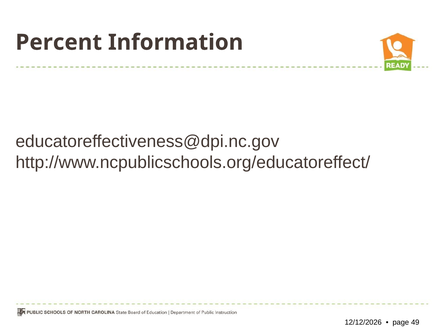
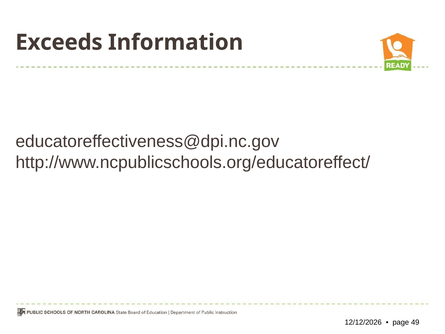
Percent: Percent -> Exceeds
